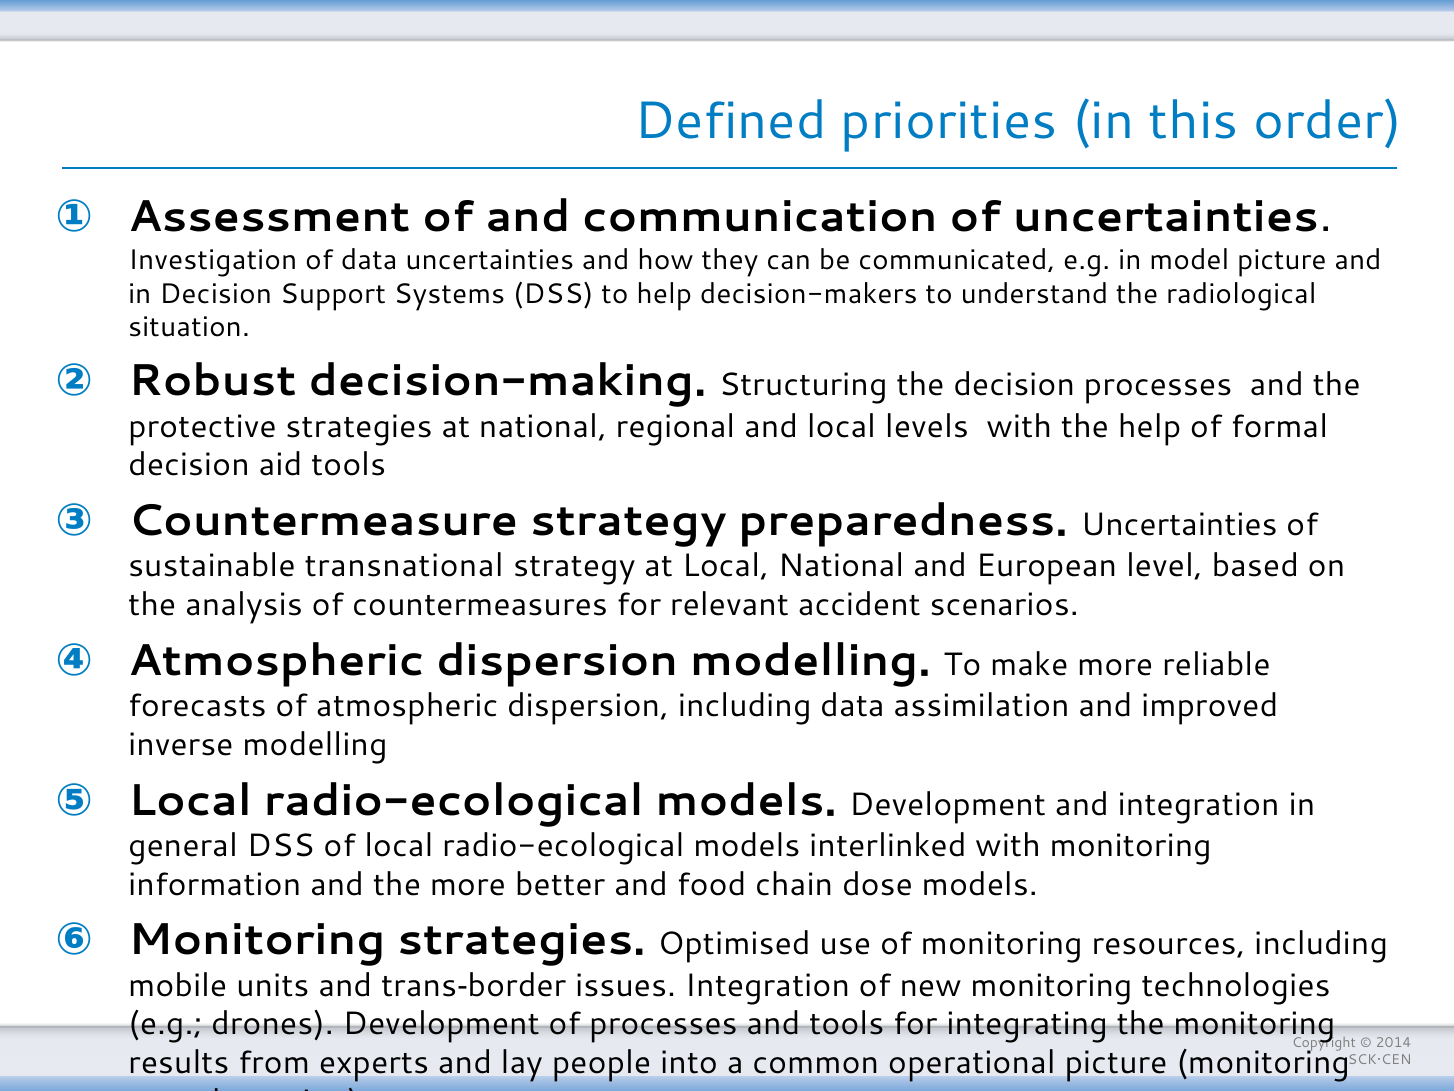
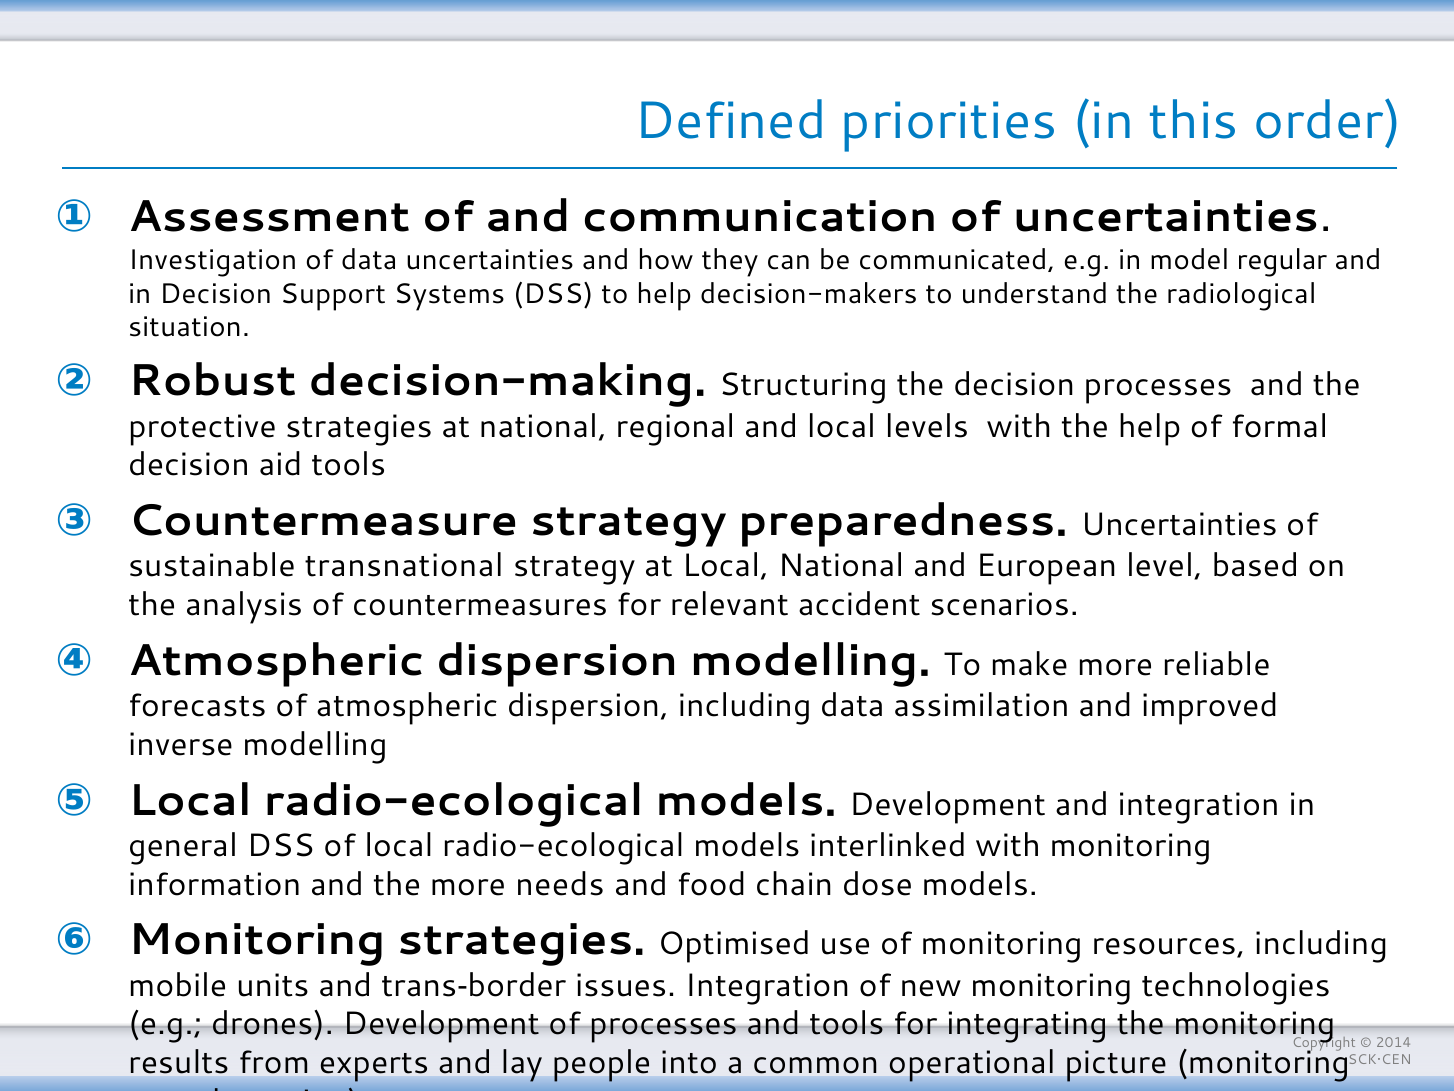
model picture: picture -> regular
better: better -> needs
